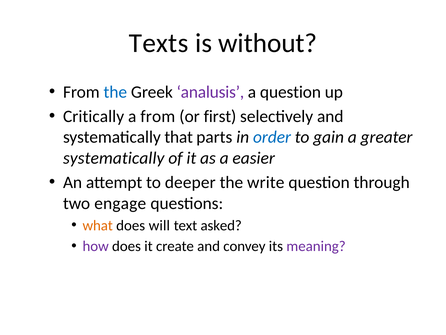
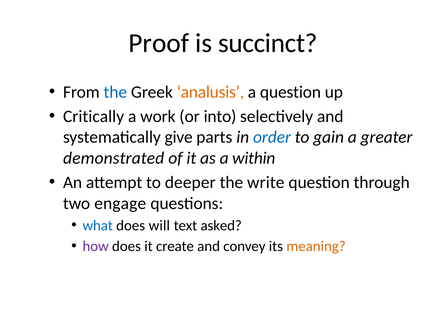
Texts: Texts -> Proof
without: without -> succinct
analusis colour: purple -> orange
a from: from -> work
first: first -> into
that: that -> give
systematically at (114, 158): systematically -> demonstrated
easier: easier -> within
what colour: orange -> blue
meaning colour: purple -> orange
